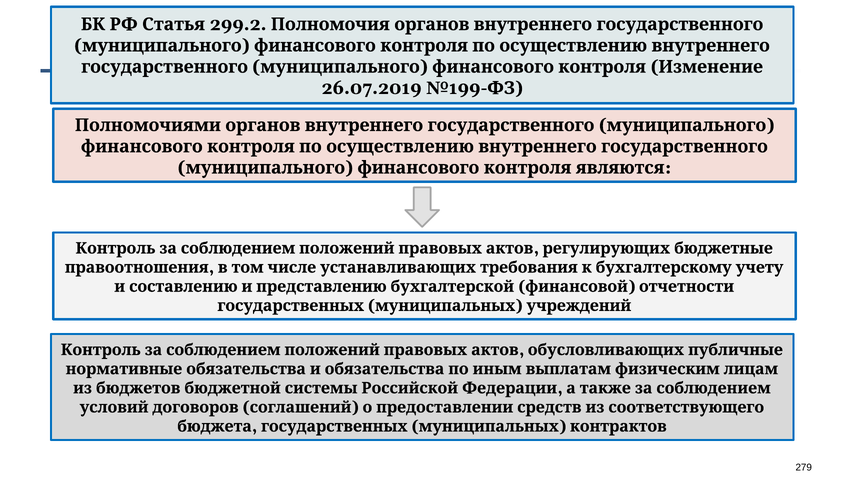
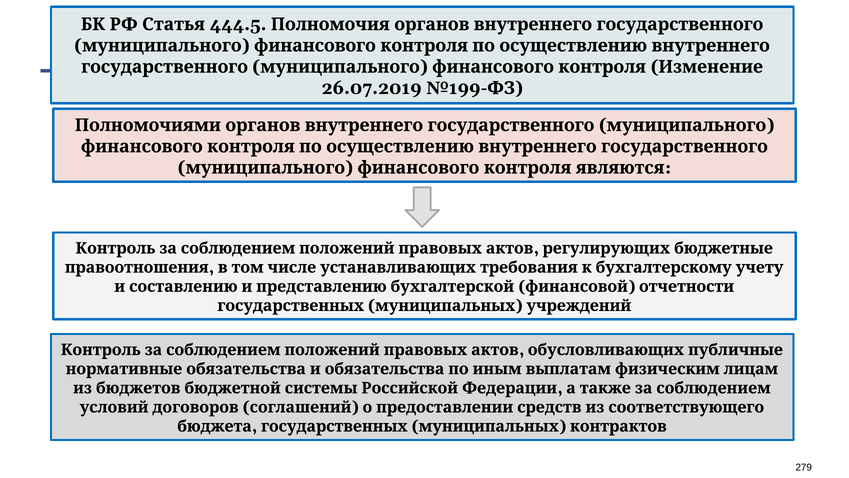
299.2: 299.2 -> 444.5
